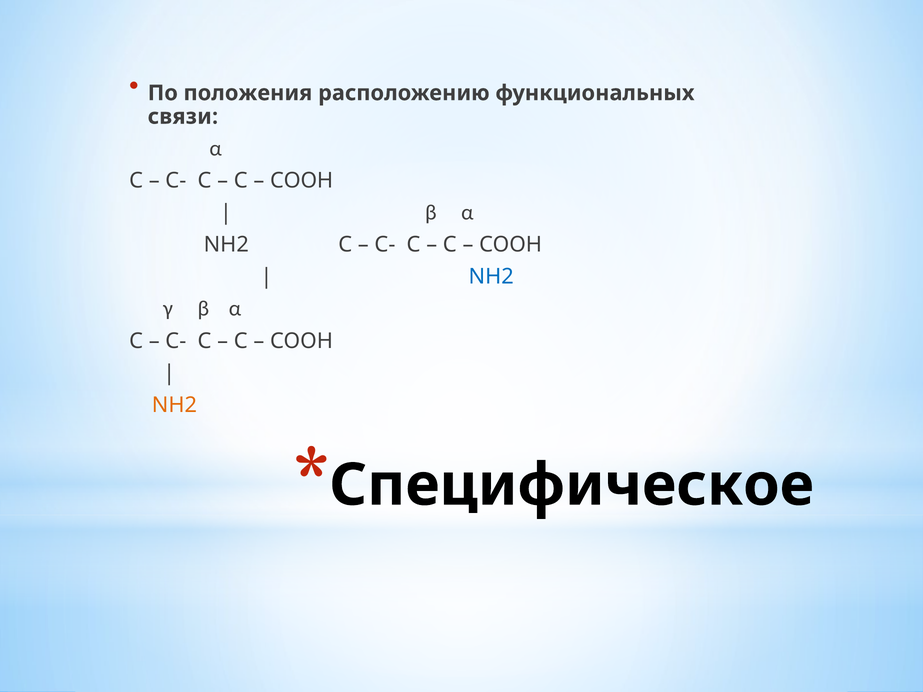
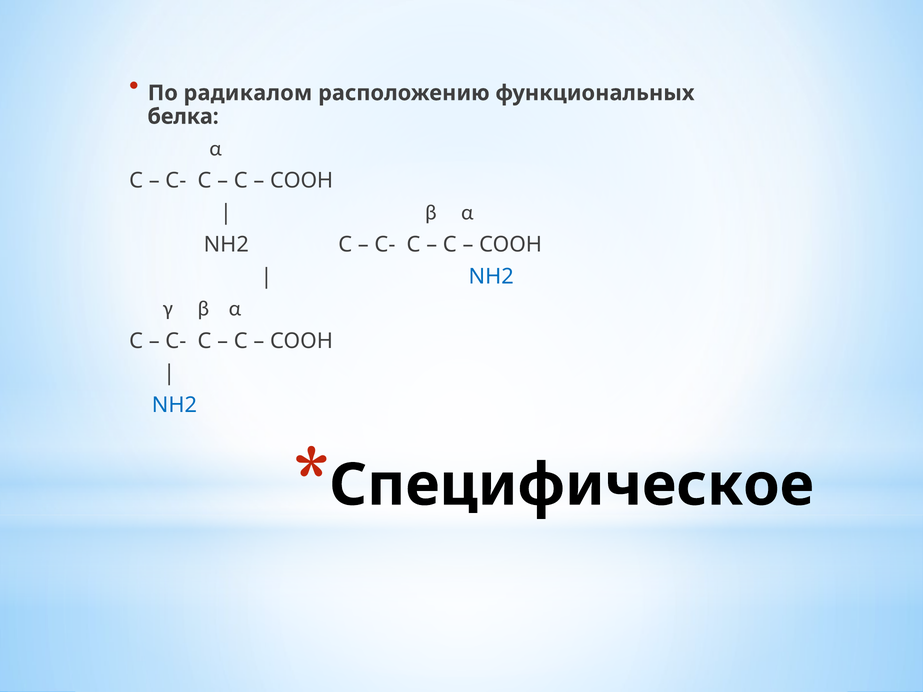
положения: положения -> радикалом
связи: связи -> белка
NH2 at (174, 405) colour: orange -> blue
